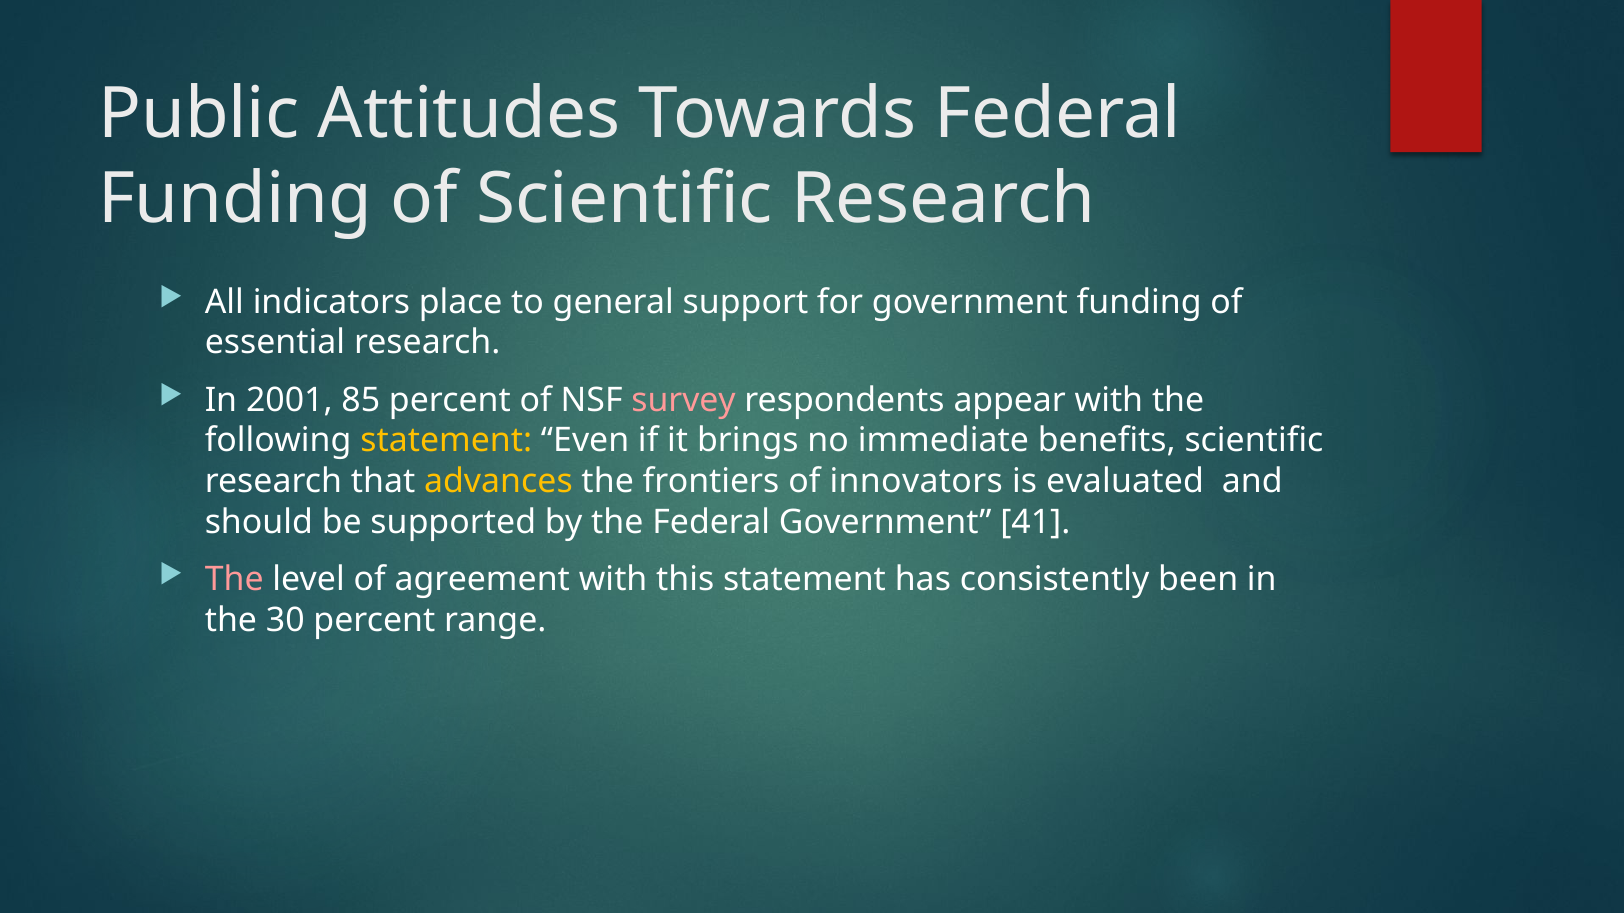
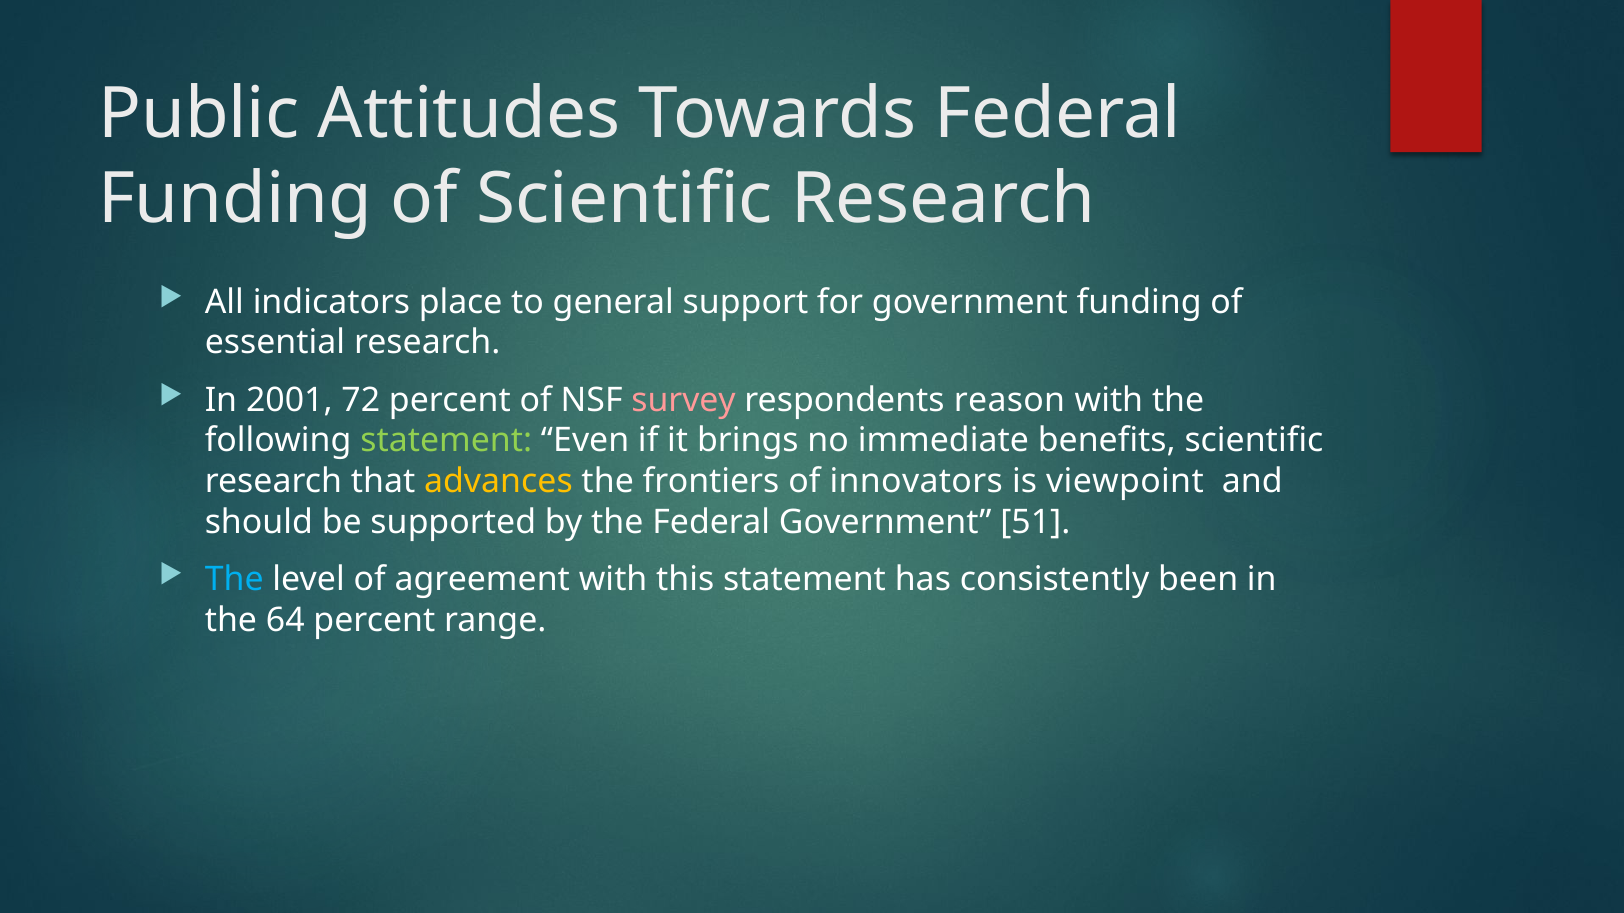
85: 85 -> 72
appear: appear -> reason
statement at (446, 441) colour: yellow -> light green
evaluated: evaluated -> viewpoint
41: 41 -> 51
The at (234, 580) colour: pink -> light blue
30: 30 -> 64
